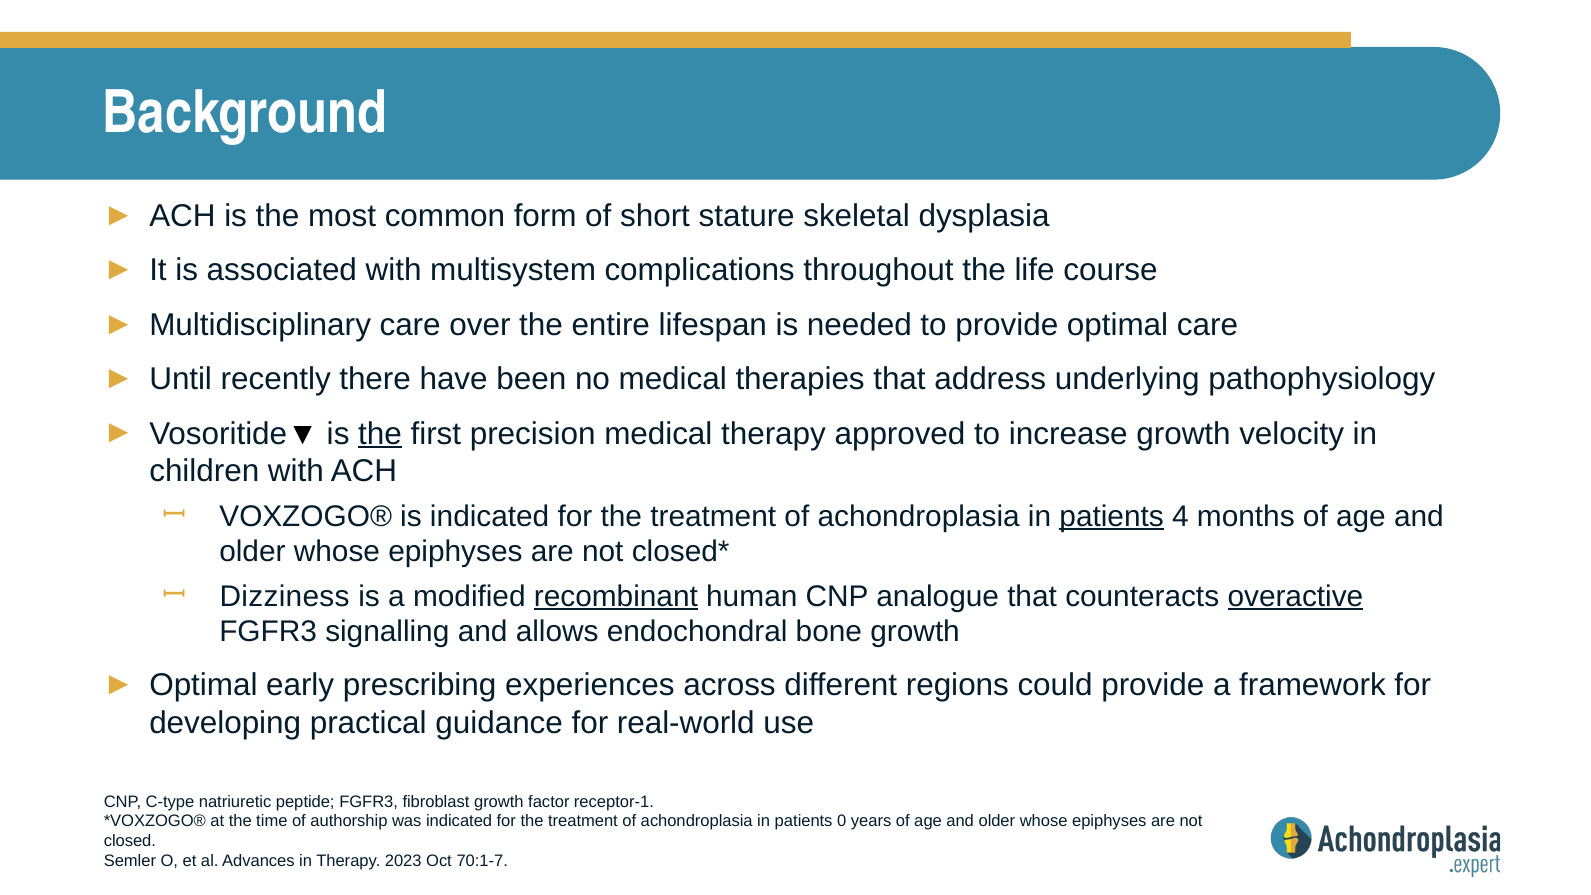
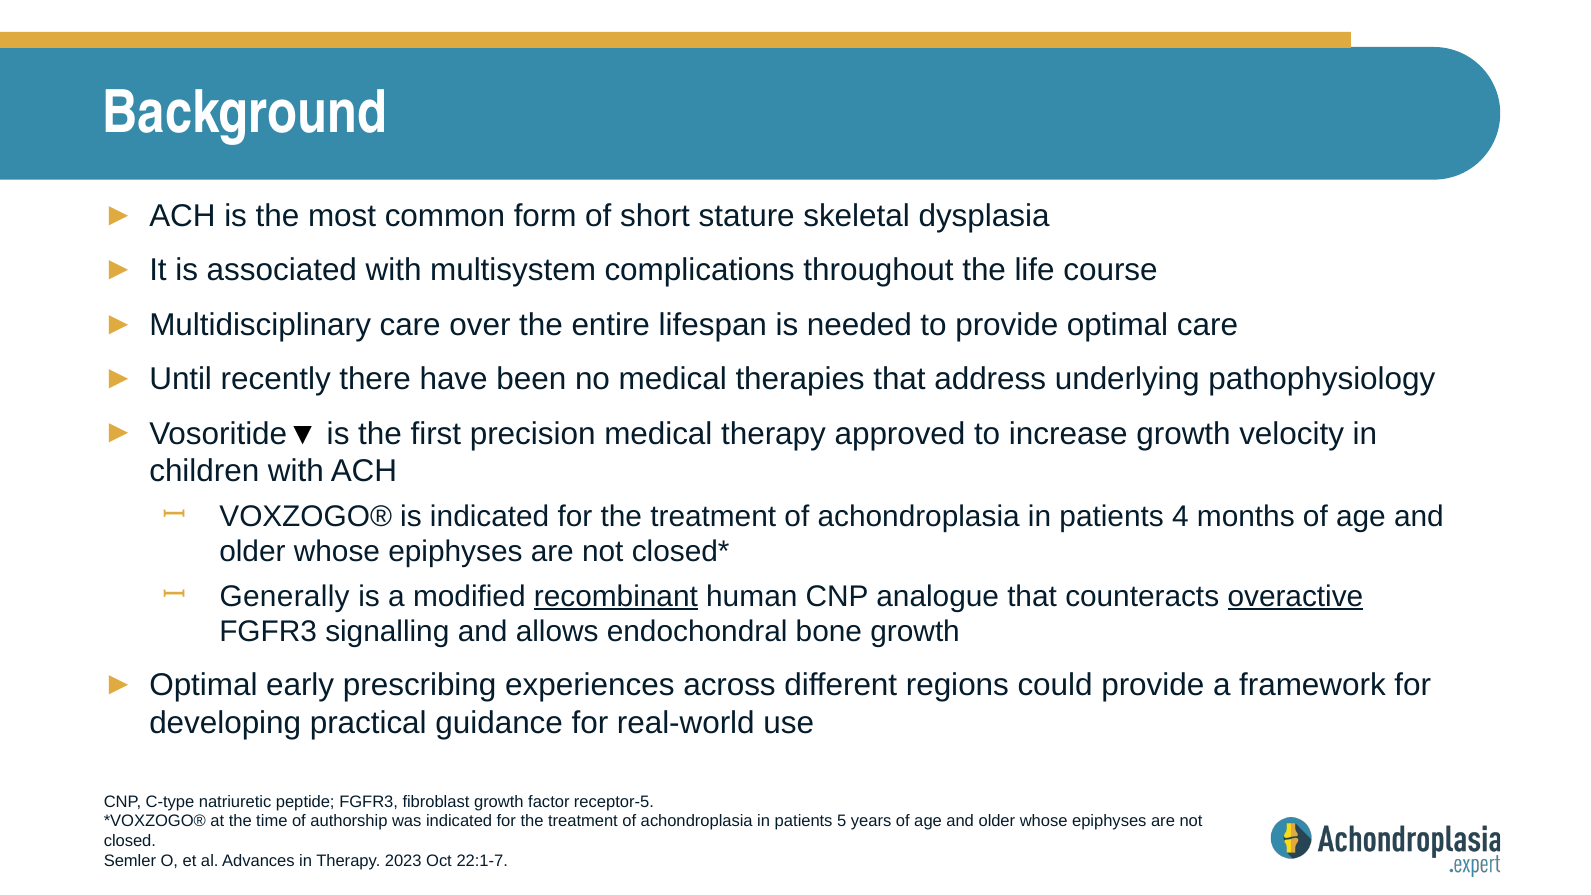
the at (380, 434) underline: present -> none
patients at (1112, 516) underline: present -> none
Dizziness: Dizziness -> Generally
receptor-1: receptor-1 -> receptor-5
0: 0 -> 5
70:1-7: 70:1-7 -> 22:1-7
